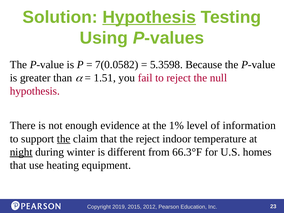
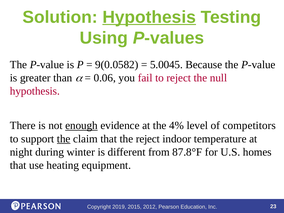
7(0.0582: 7(0.0582 -> 9(0.0582
5.3598: 5.3598 -> 5.0045
1.51: 1.51 -> 0.06
enough underline: none -> present
1%: 1% -> 4%
information: information -> competitors
night underline: present -> none
66.3°F: 66.3°F -> 87.8°F
